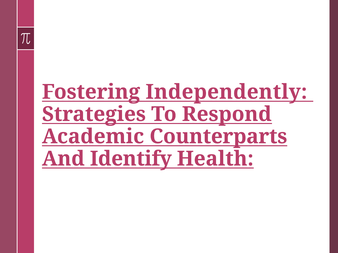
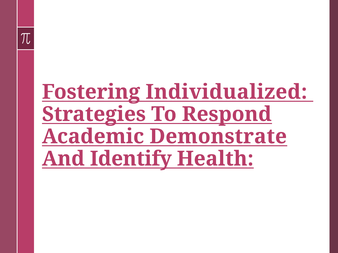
Independently: Independently -> Individualized
Counterparts: Counterparts -> Demonstrate
